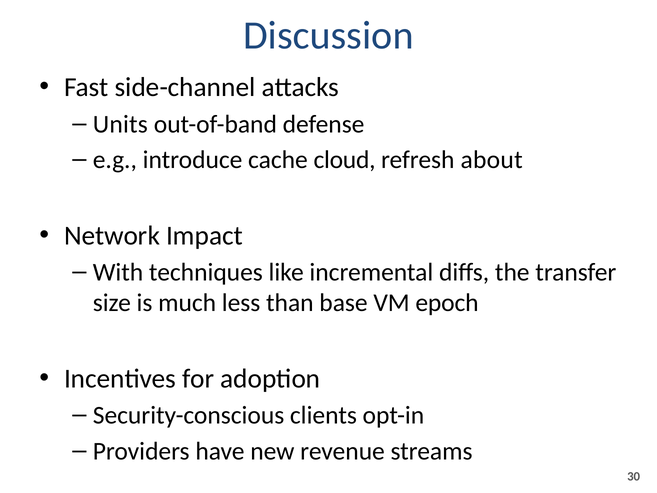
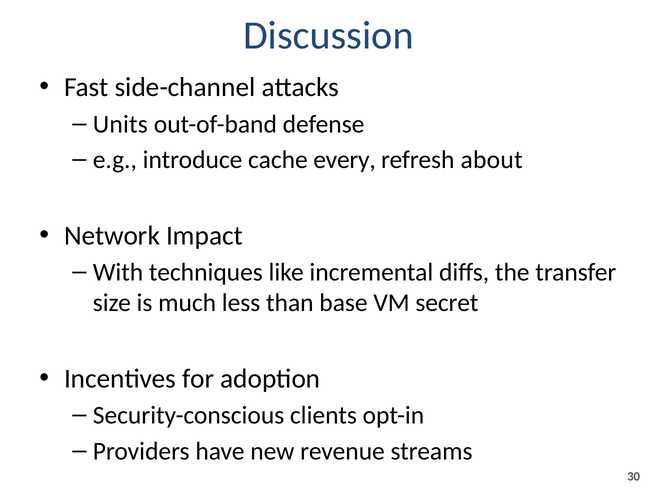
cloud: cloud -> every
epoch: epoch -> secret
